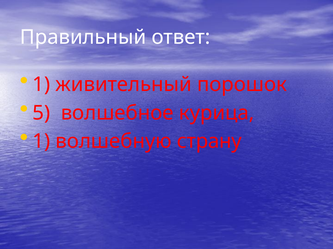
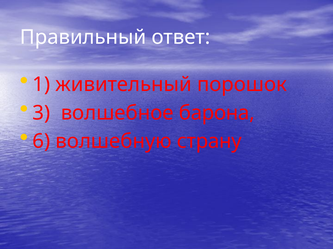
5: 5 -> 3
курица: курица -> барона
1 at (41, 142): 1 -> 6
